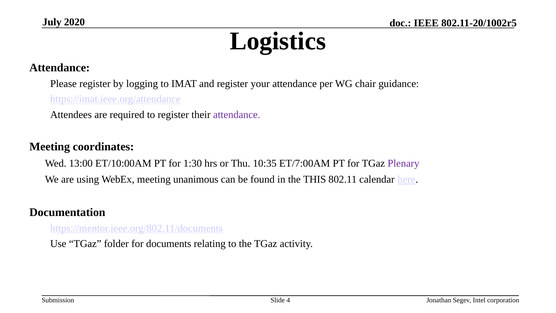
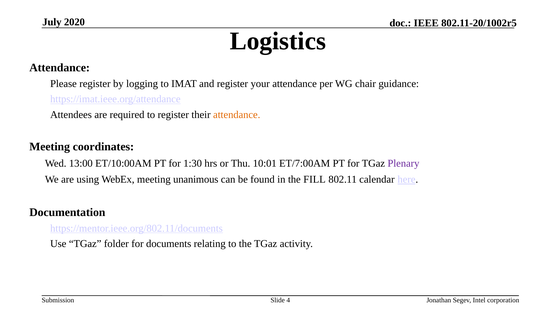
attendance at (237, 115) colour: purple -> orange
10:35: 10:35 -> 10:01
THIS: THIS -> FILL
